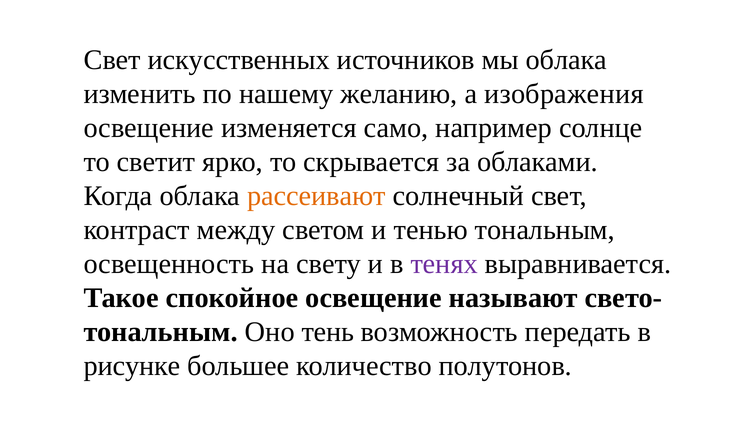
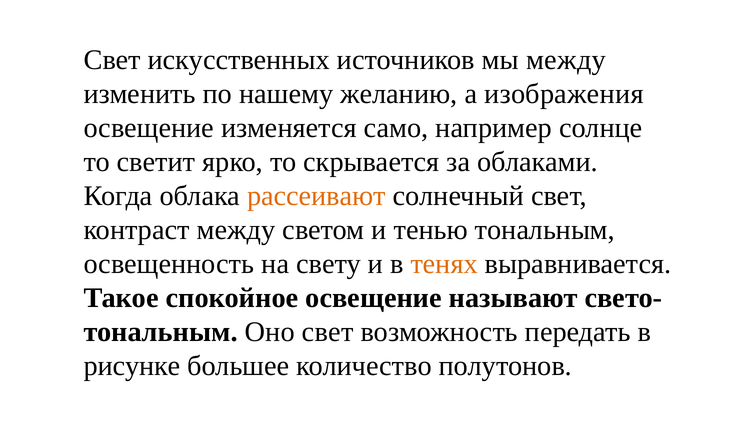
мы облака: облака -> между
тенях colour: purple -> orange
Оно тень: тень -> свет
